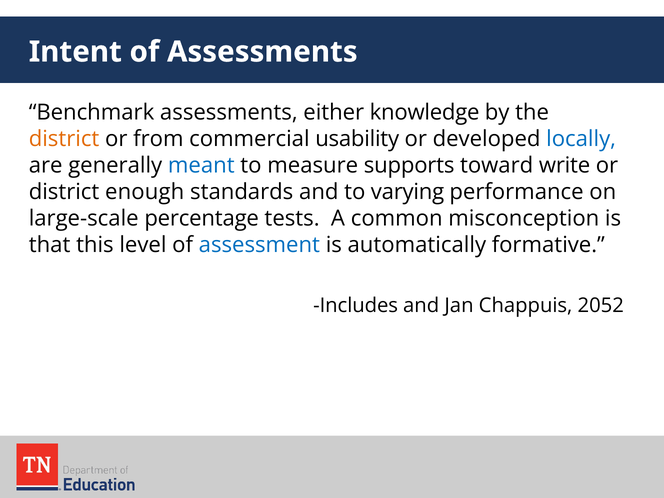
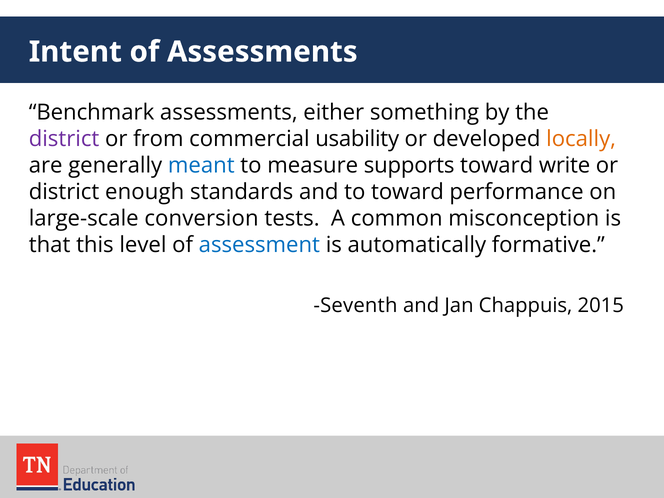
knowledge: knowledge -> something
district at (64, 139) colour: orange -> purple
locally colour: blue -> orange
to varying: varying -> toward
percentage: percentage -> conversion
Includes: Includes -> Seventh
2052: 2052 -> 2015
